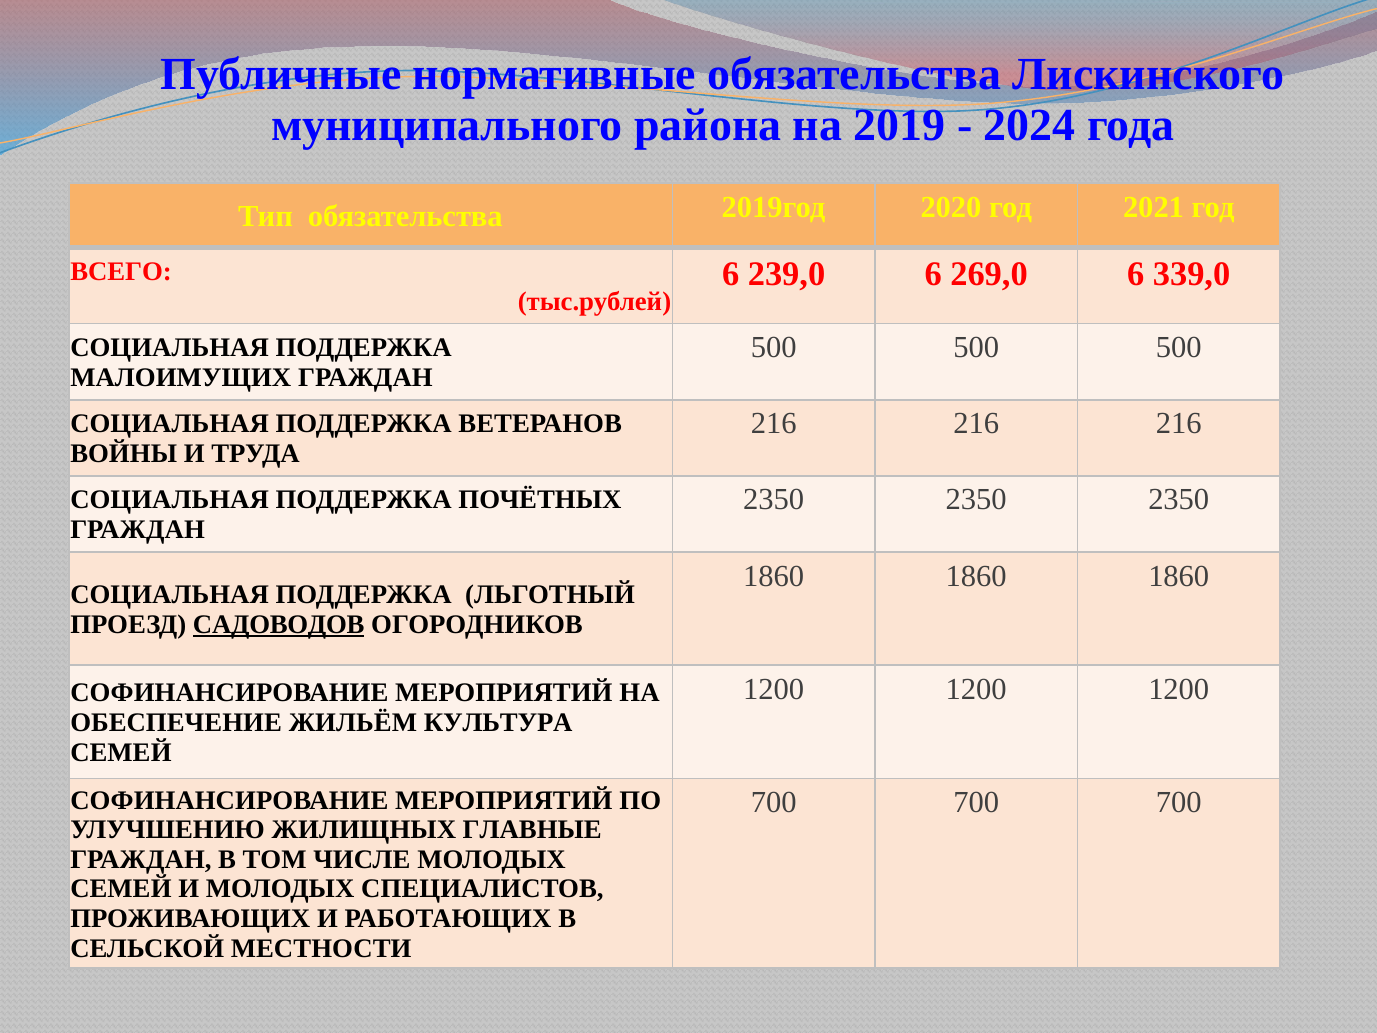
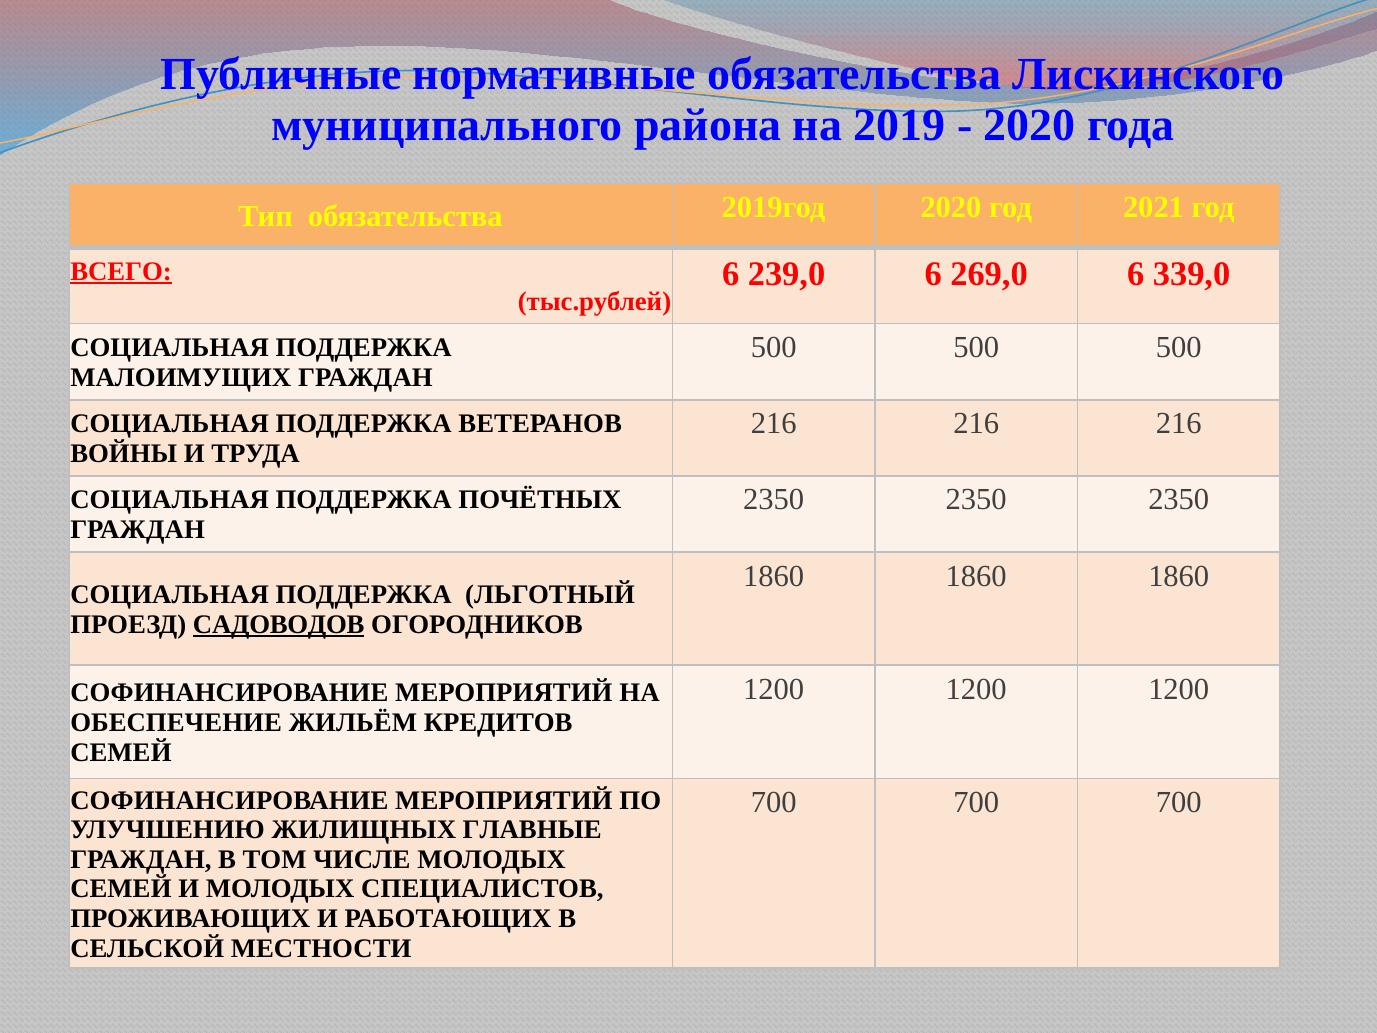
2024 at (1030, 126): 2024 -> 2020
ВСЕГО underline: none -> present
КУЛЬТУРА: КУЛЬТУРА -> КРЕДИТОВ
